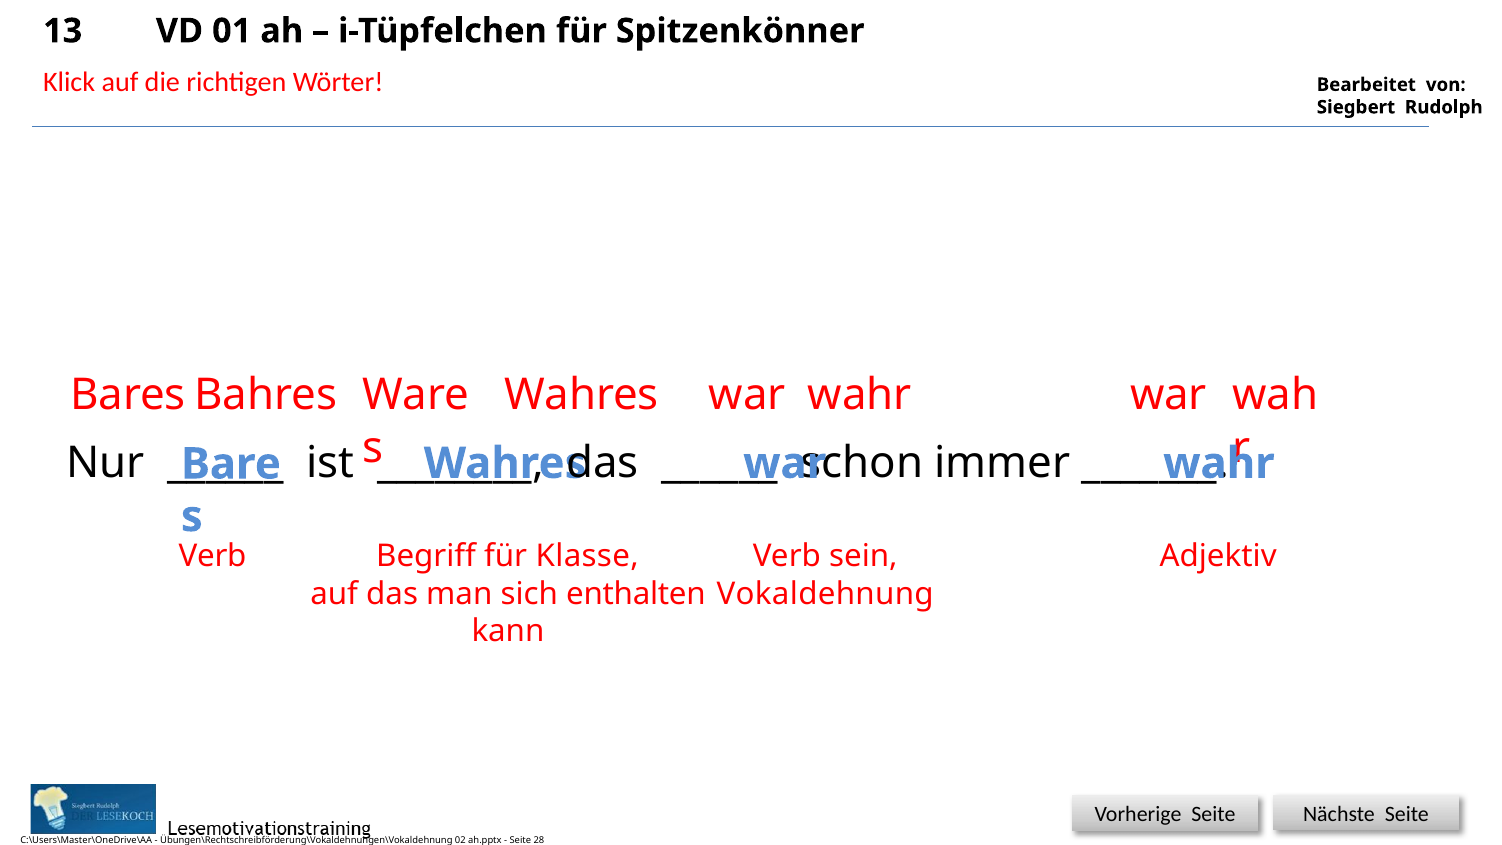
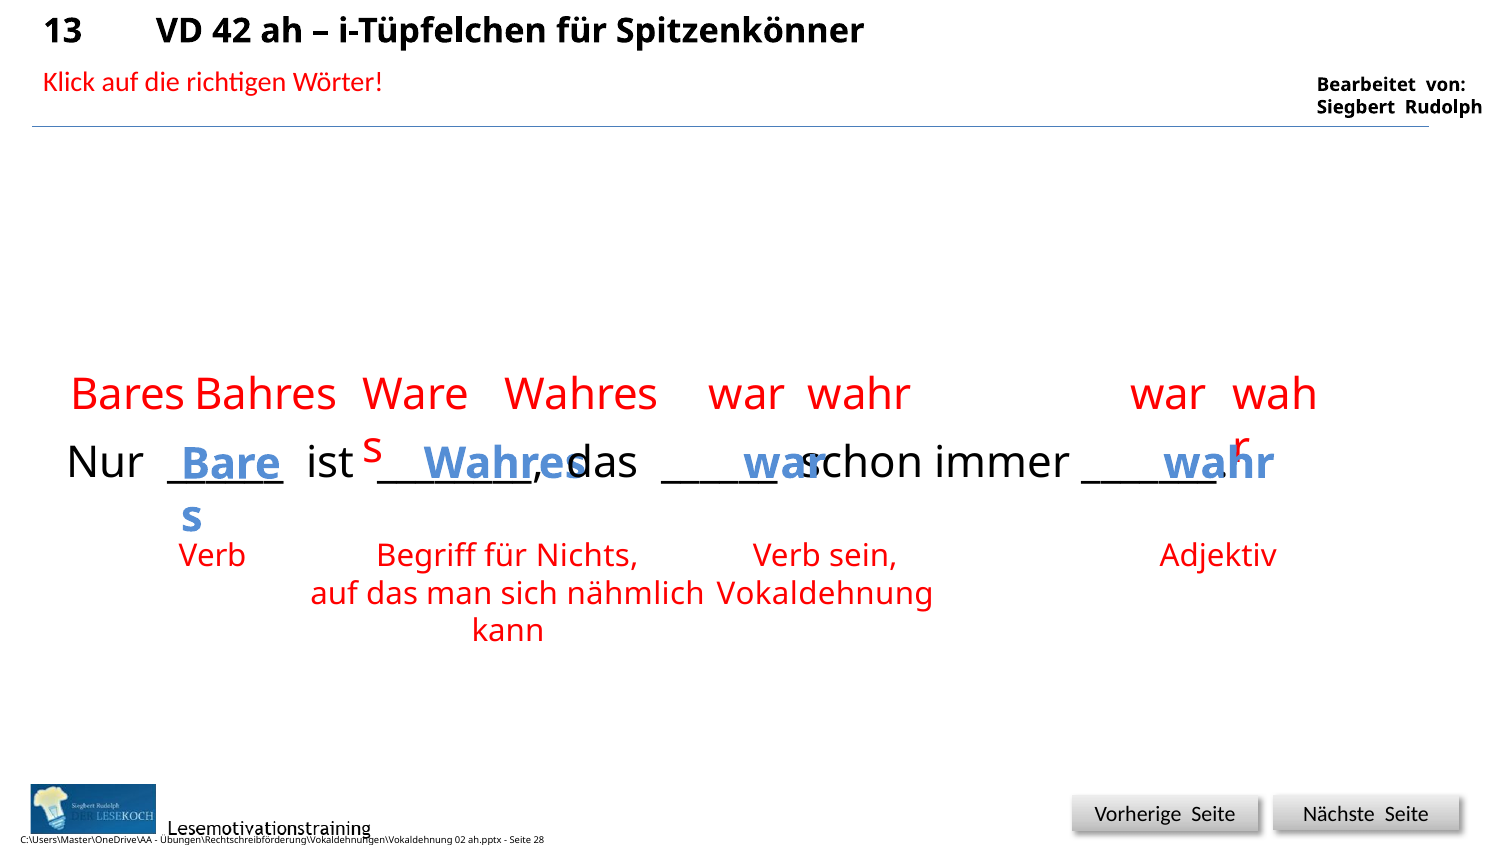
01: 01 -> 42
Klasse: Klasse -> Nichts
enthalten: enthalten -> nähmlich
